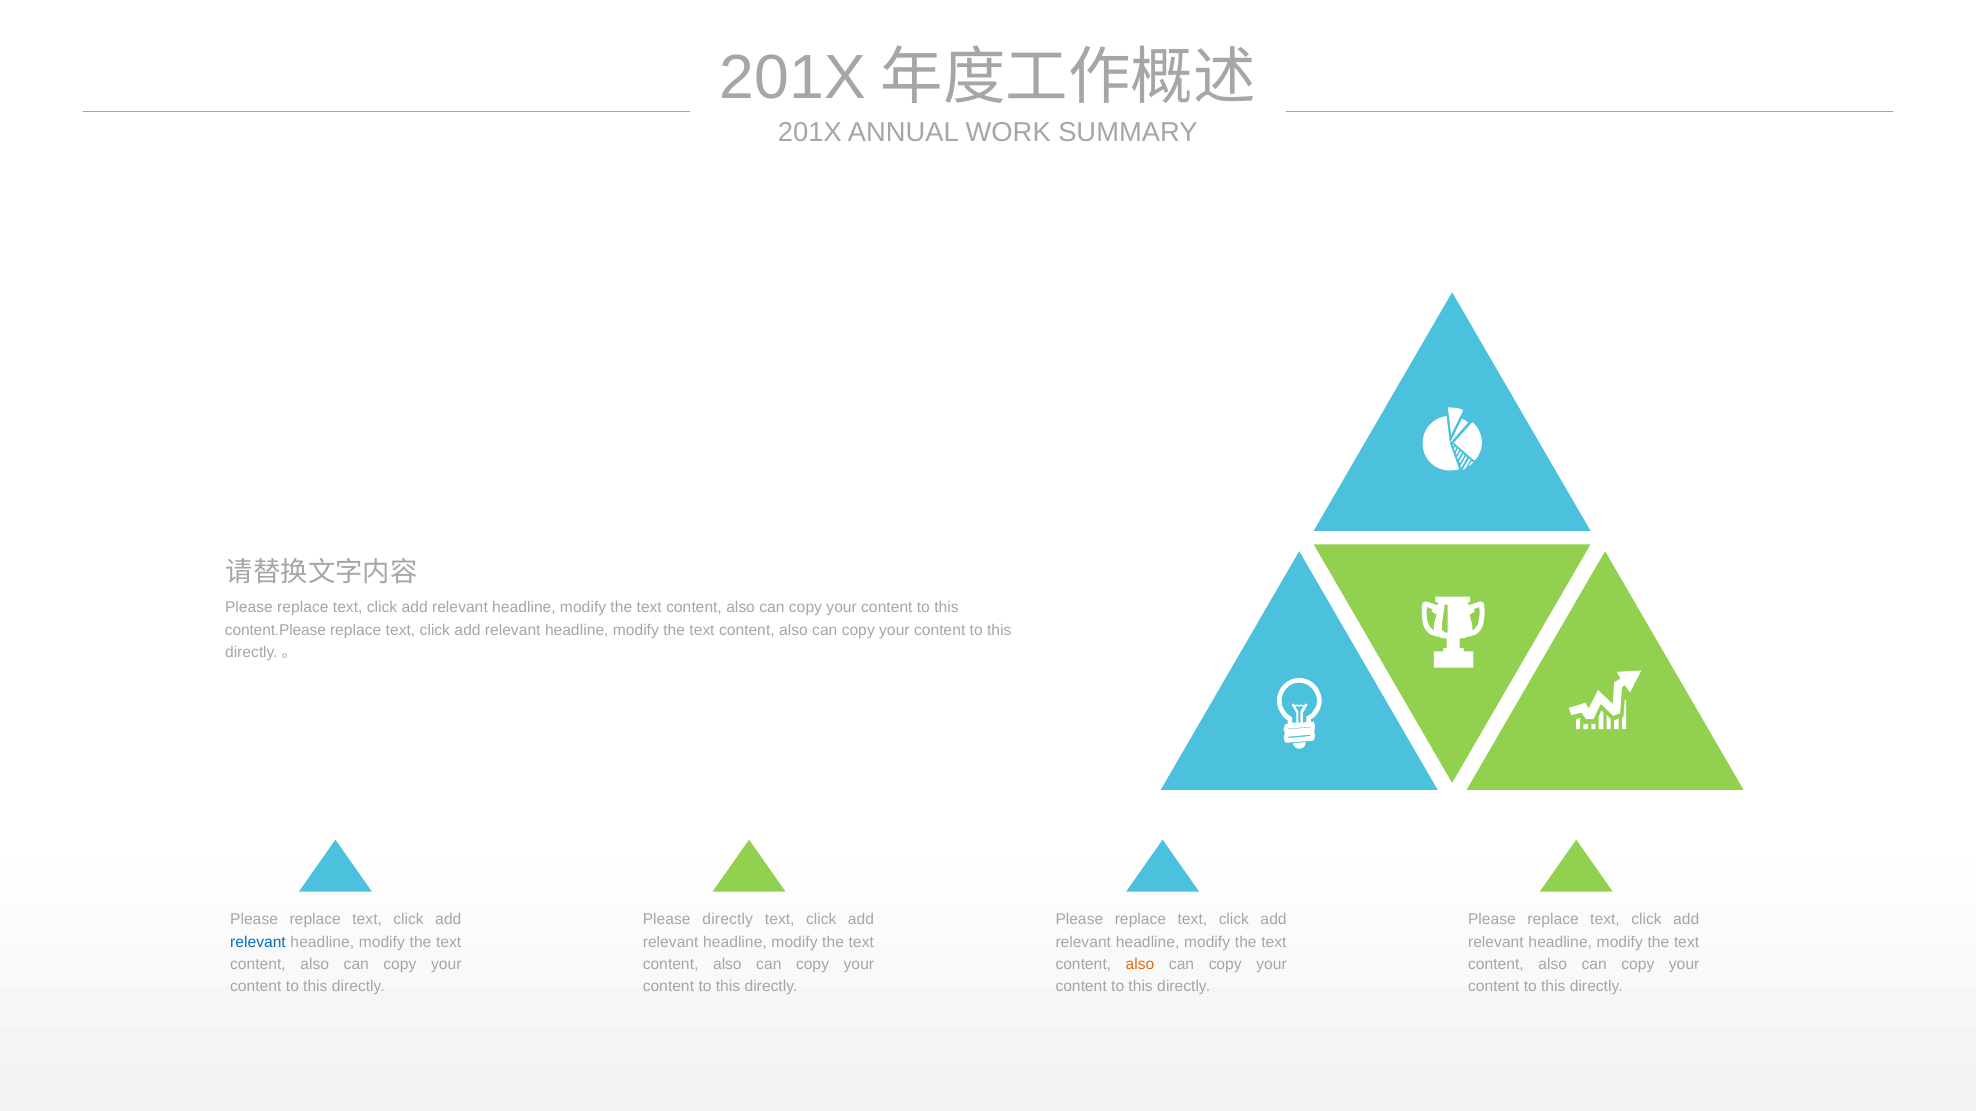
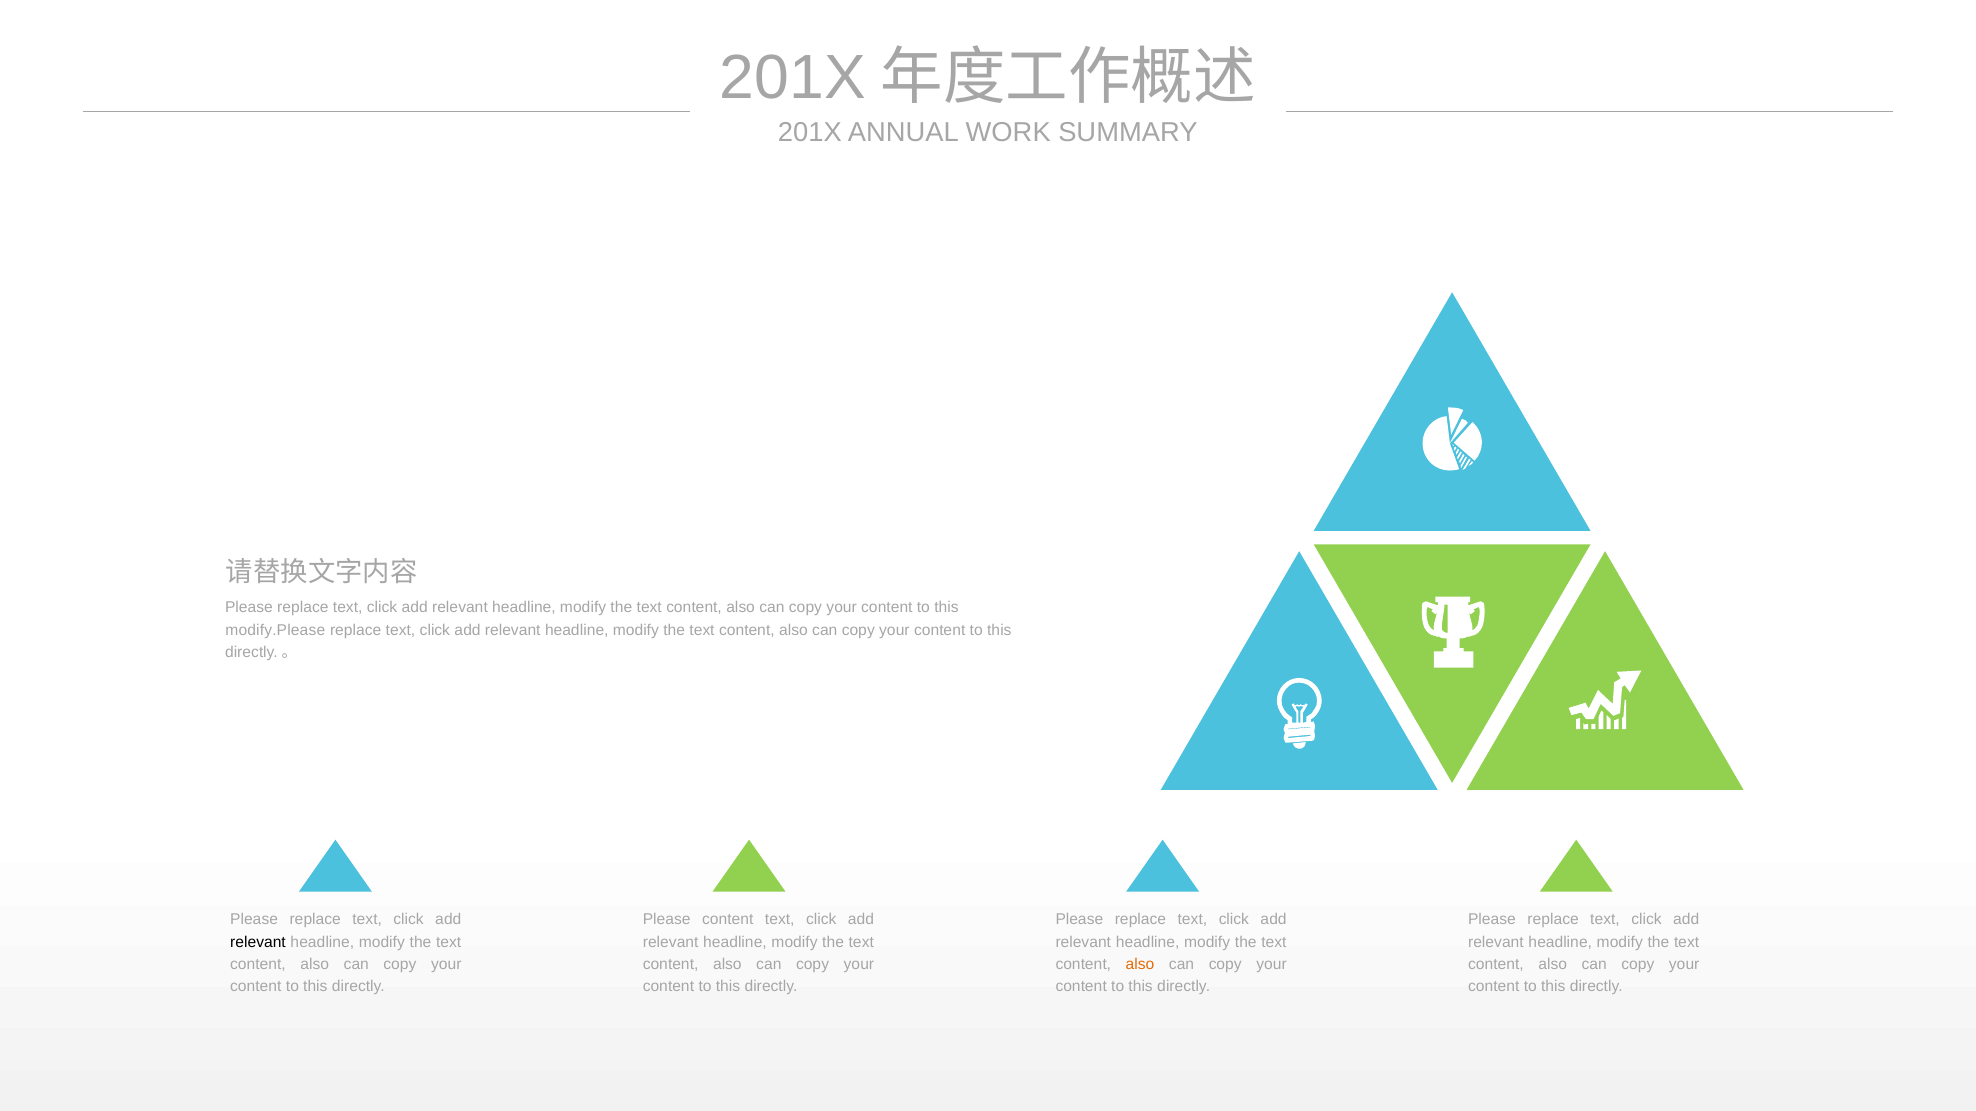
content.Please: content.Please -> modify.Please
Please directly: directly -> content
relevant at (258, 942) colour: blue -> black
